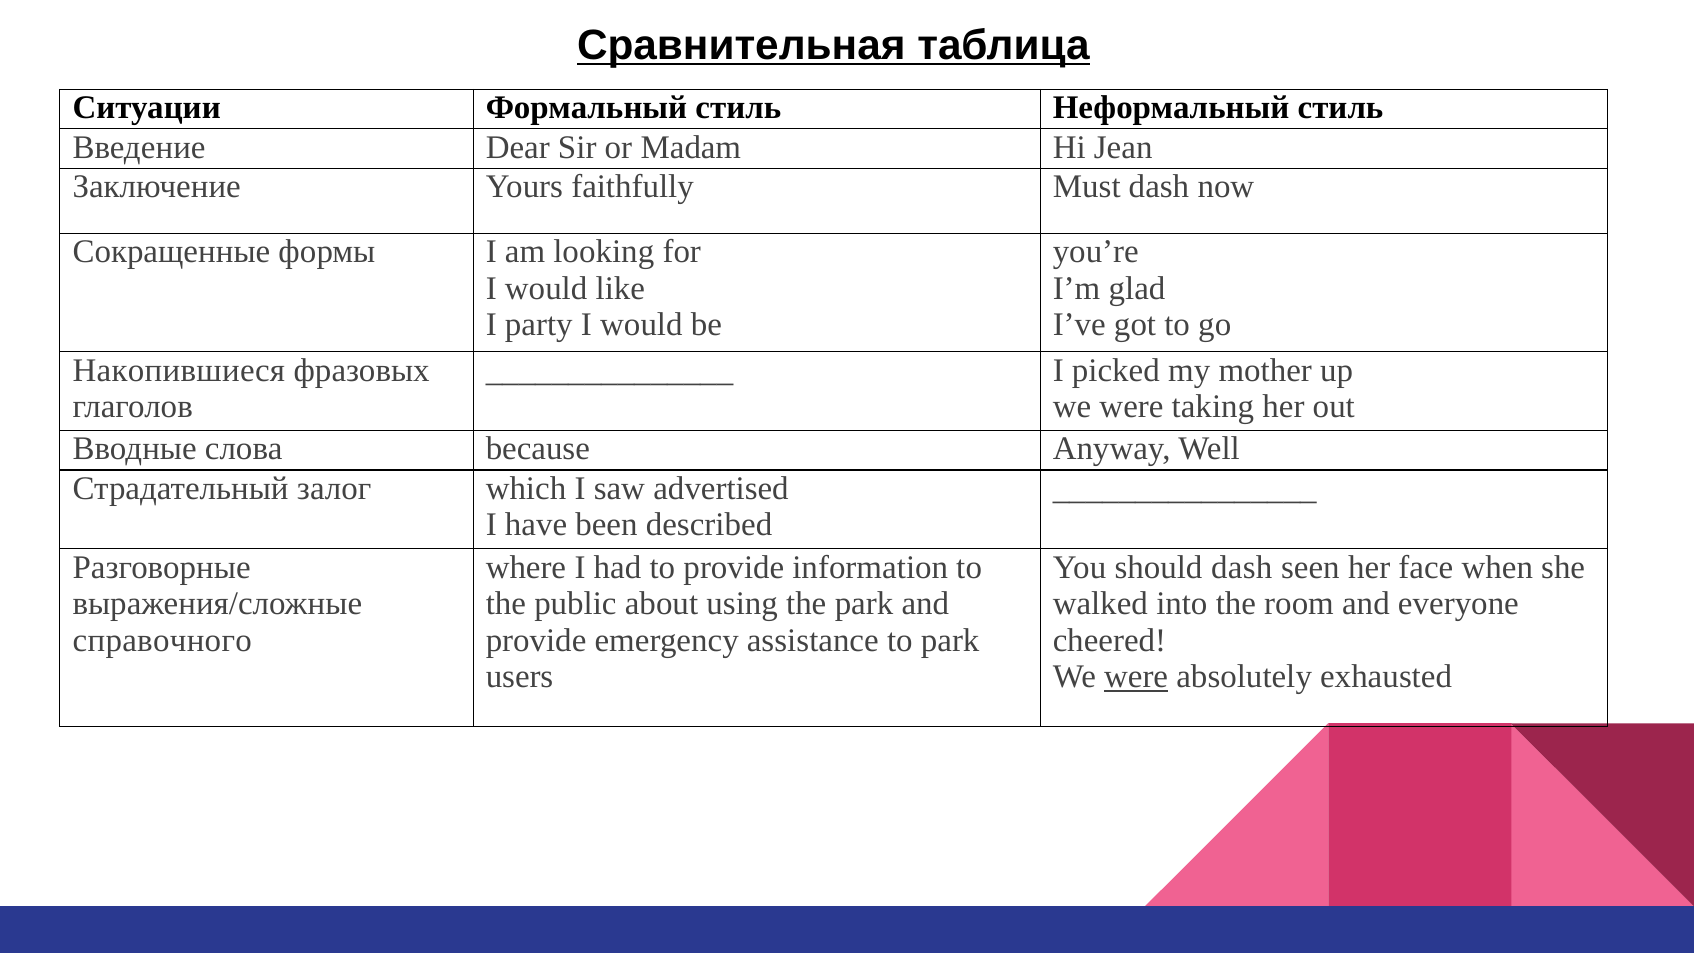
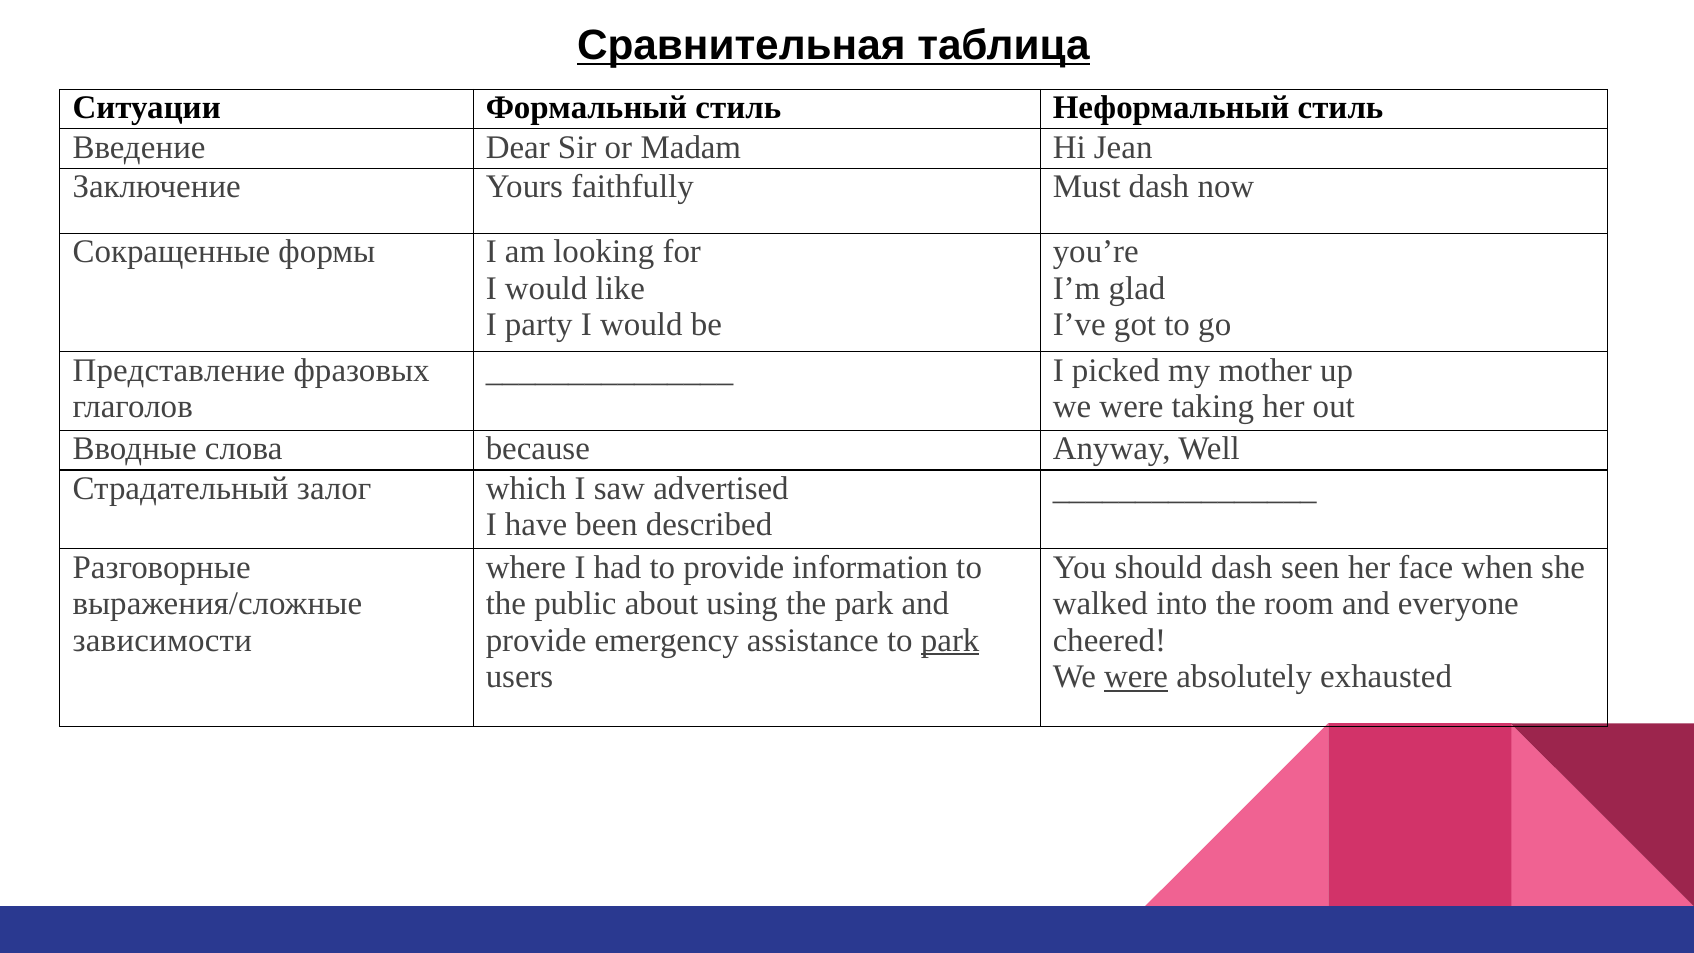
Накопившиеся: Накопившиеся -> Представление
справочного: справочного -> зависимости
park at (950, 640) underline: none -> present
